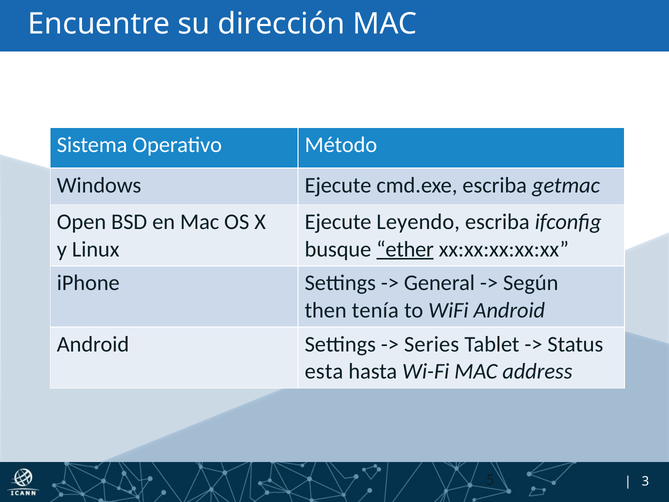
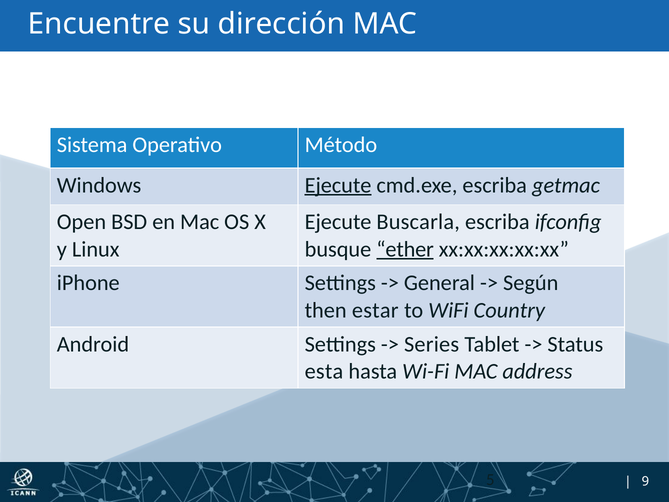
Ejecute at (338, 185) underline: none -> present
Leyendo: Leyendo -> Buscarla
tenía: tenía -> estar
WiFi Android: Android -> Country
3: 3 -> 9
